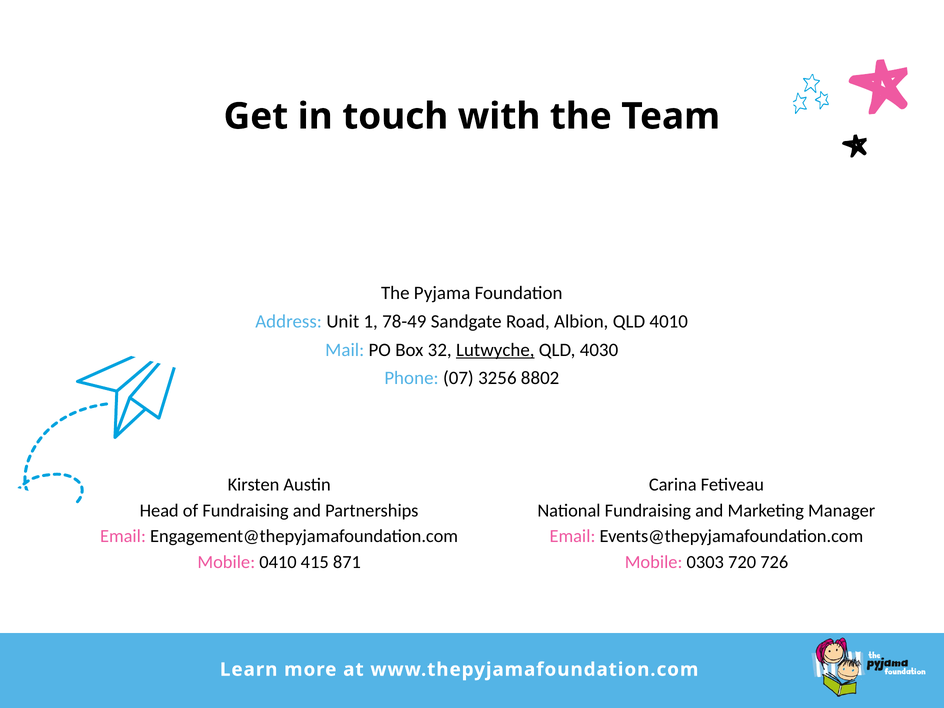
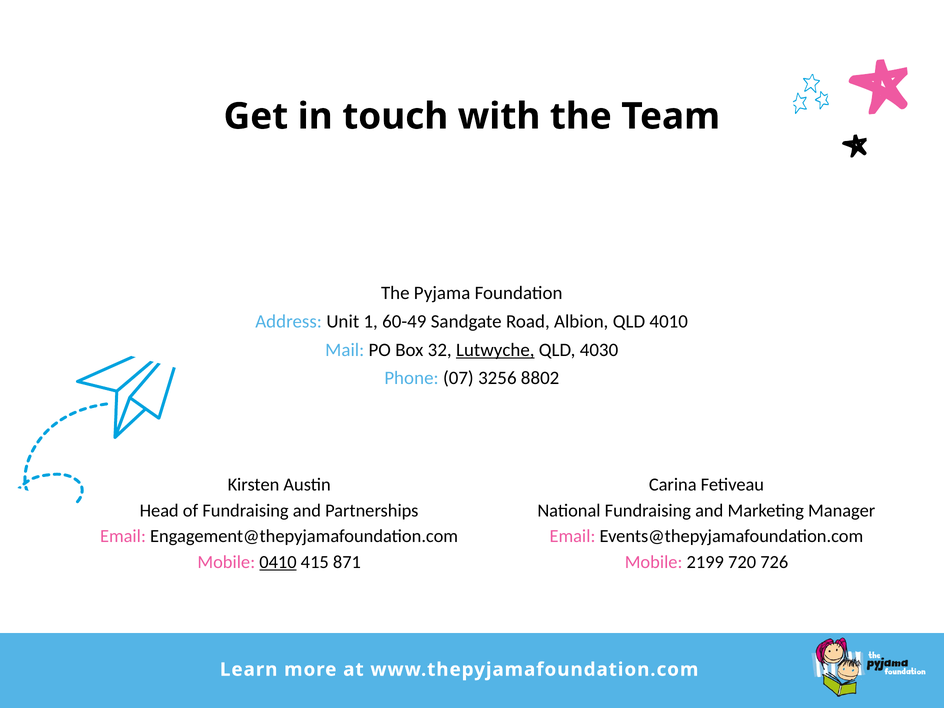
78-49: 78-49 -> 60-49
0410 underline: none -> present
0303: 0303 -> 2199
